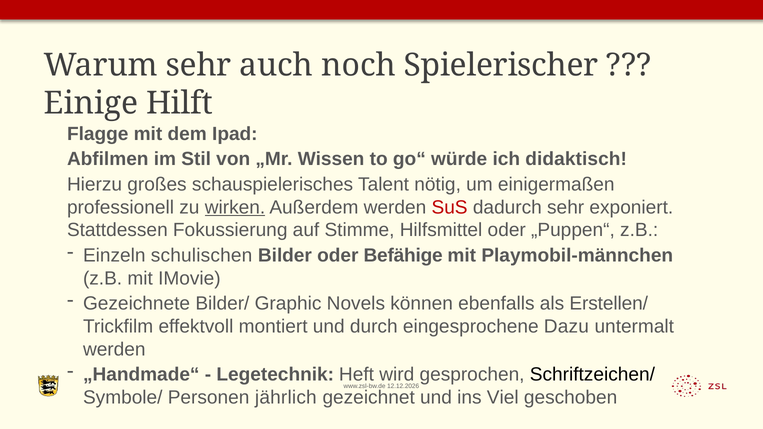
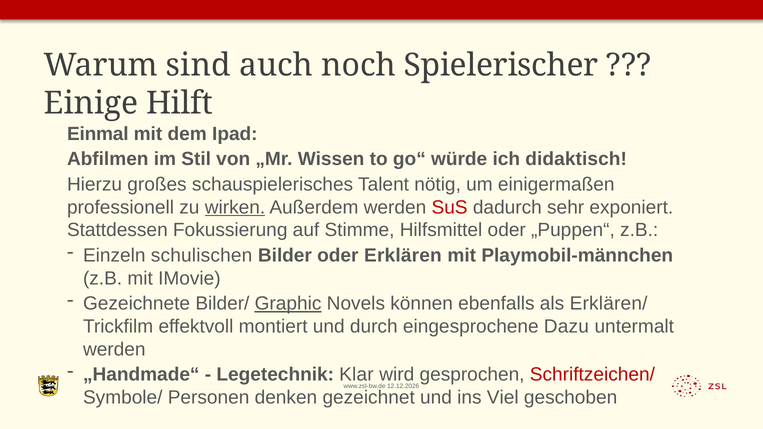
Warum sehr: sehr -> sind
Flagge: Flagge -> Einmal
Befähige: Befähige -> Erklären
Graphic underline: none -> present
Erstellen/: Erstellen/ -> Erklären/
Heft: Heft -> Klar
Schriftzeichen/ colour: black -> red
jährlich: jährlich -> denken
